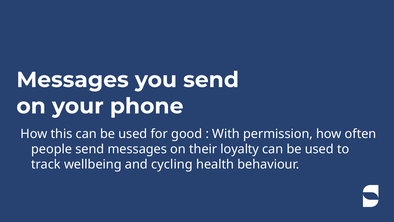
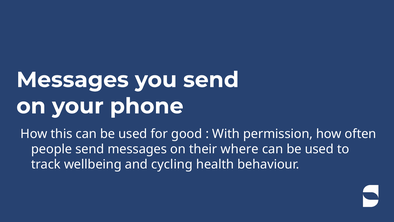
loyalty: loyalty -> where
